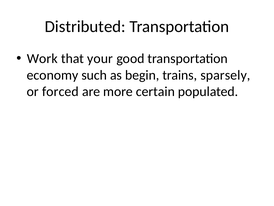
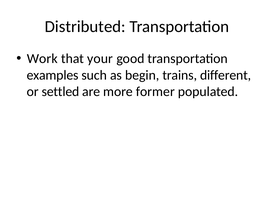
economy: economy -> examples
sparsely: sparsely -> different
forced: forced -> settled
certain: certain -> former
